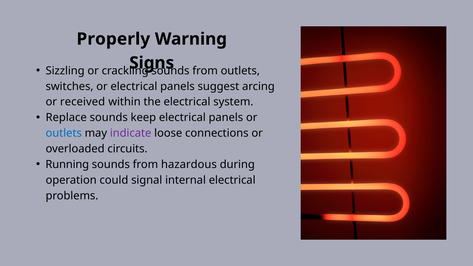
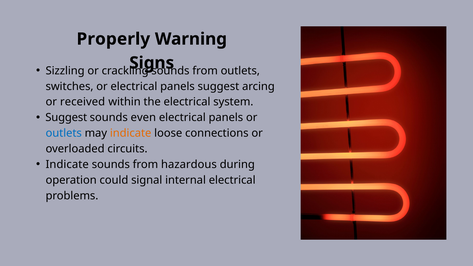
Replace at (66, 118): Replace -> Suggest
keep: keep -> even
indicate at (131, 133) colour: purple -> orange
Running at (67, 165): Running -> Indicate
